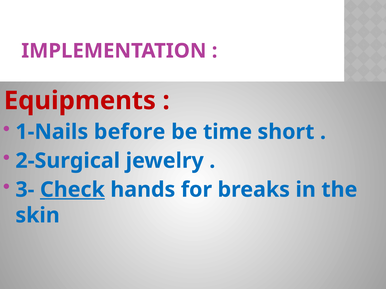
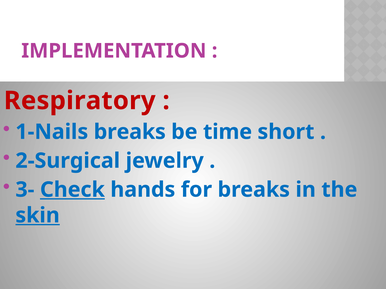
Equipments: Equipments -> Respiratory
1-Nails before: before -> breaks
skin underline: none -> present
